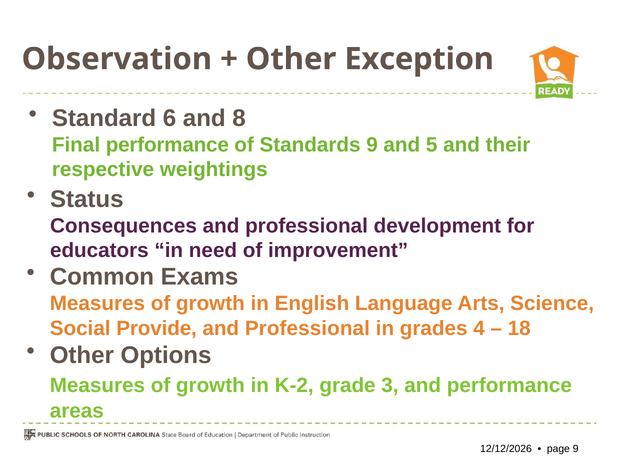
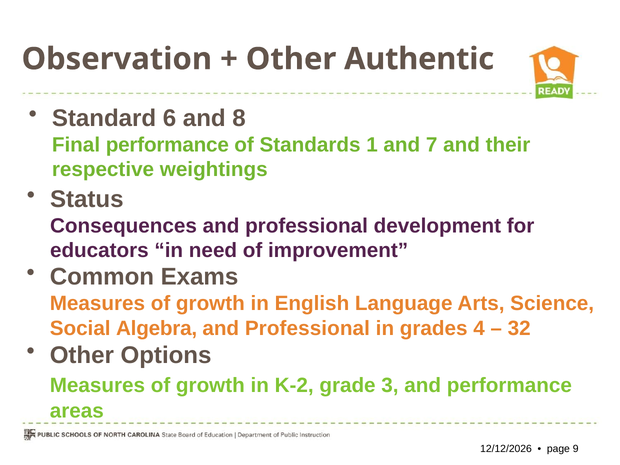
Exception: Exception -> Authentic
Standards 9: 9 -> 1
5: 5 -> 7
Provide: Provide -> Algebra
18: 18 -> 32
